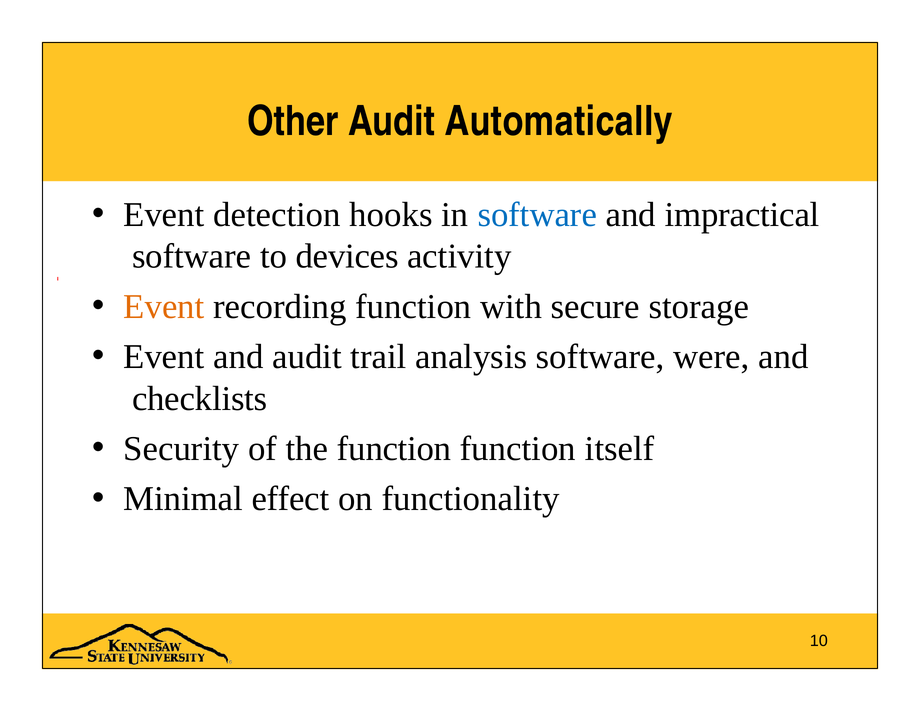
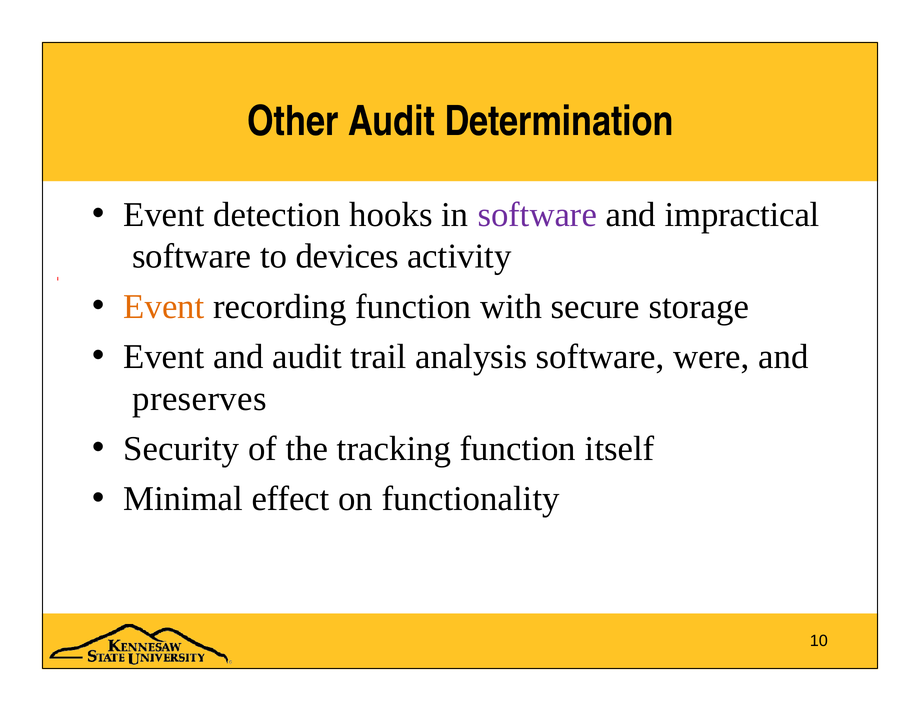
Automatically: Automatically -> Determination
software at (537, 215) colour: blue -> purple
checklists: checklists -> preserves
the function: function -> tracking
